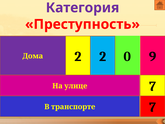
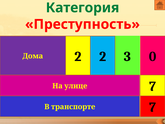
Категория colour: purple -> green
9: 9 -> 0
0: 0 -> 3
